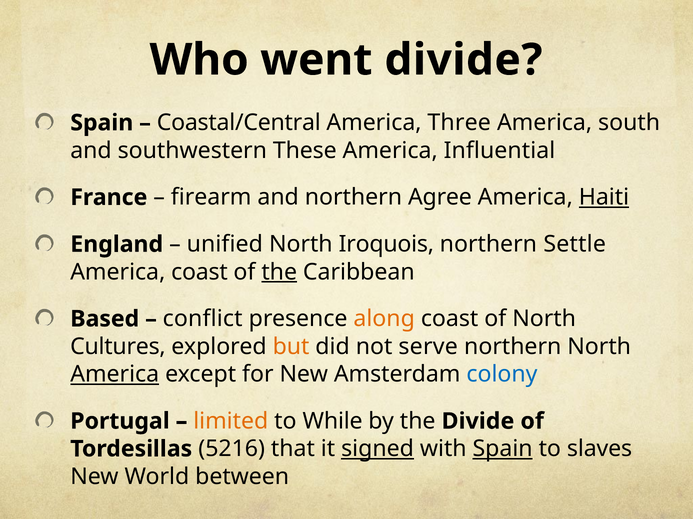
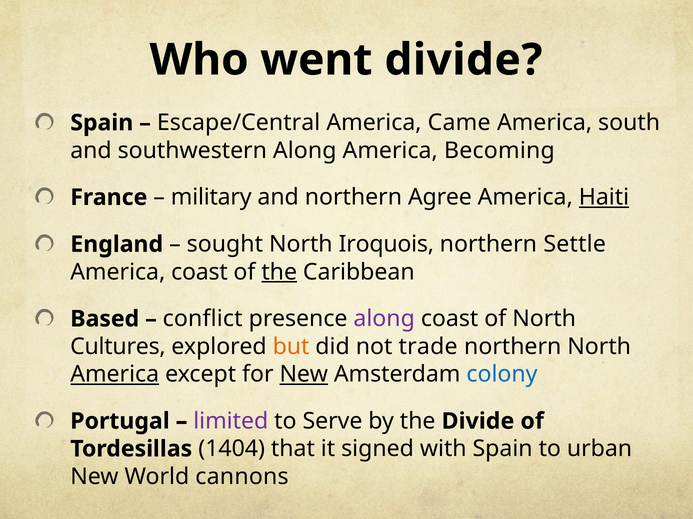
Coastal/Central: Coastal/Central -> Escape/Central
Three: Three -> Came
southwestern These: These -> Along
Influential: Influential -> Becoming
firearm: firearm -> military
unified: unified -> sought
along at (384, 319) colour: orange -> purple
serve: serve -> trade
New at (304, 375) underline: none -> present
limited colour: orange -> purple
While: While -> Serve
5216: 5216 -> 1404
signed underline: present -> none
Spain at (503, 449) underline: present -> none
slaves: slaves -> urban
between: between -> cannons
